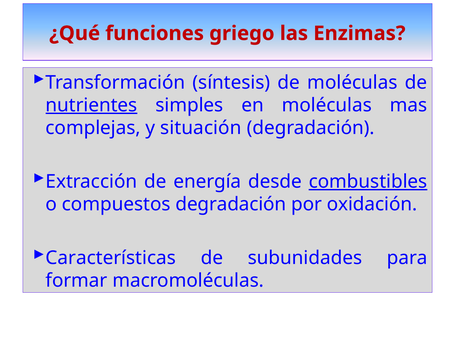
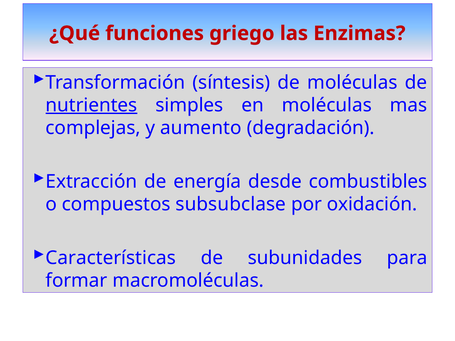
situación: situación -> aumento
combustibles underline: present -> none
compuestos degradación: degradación -> subsubclase
